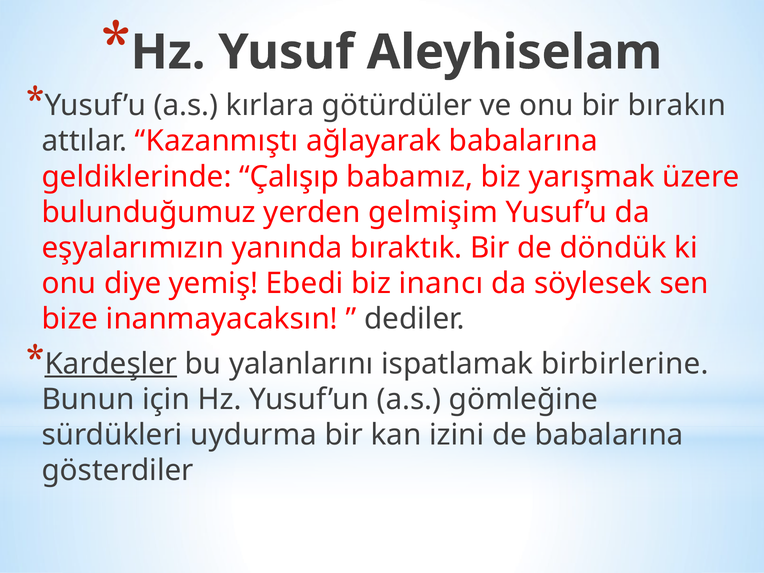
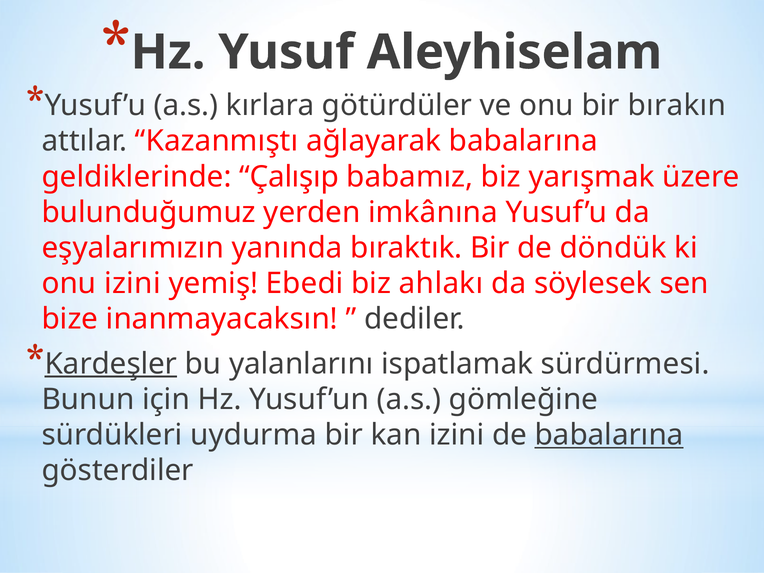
gelmişim: gelmişim -> imkânına
onu diye: diye -> izini
inancı: inancı -> ahlakı
birbirlerine: birbirlerine -> sürdürmesi
babalarına at (609, 435) underline: none -> present
